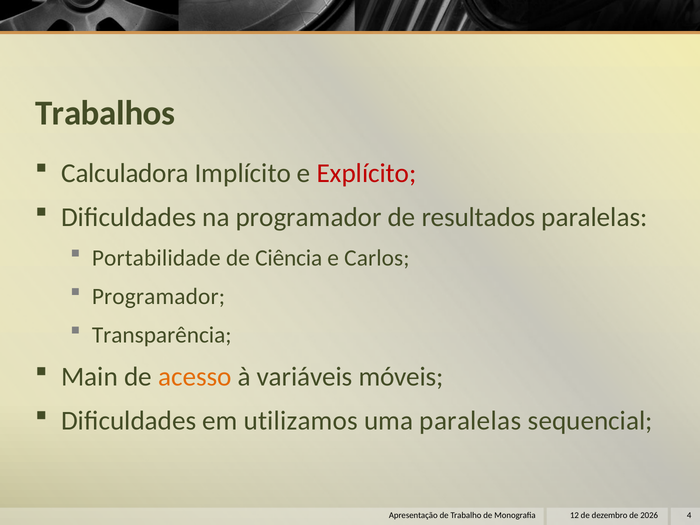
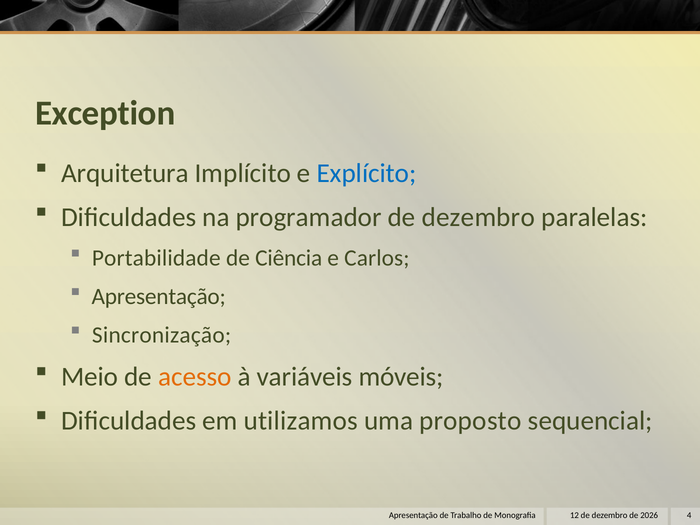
Trabalhos: Trabalhos -> Exception
Calculadora: Calculadora -> Arquitetura
Explícito colour: red -> blue
resultados at (478, 217): resultados -> dezembro
Programador at (158, 296): Programador -> Apresentação
Transparência: Transparência -> Sincronização
Main: Main -> Meio
uma paralelas: paralelas -> proposto
